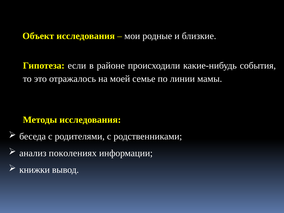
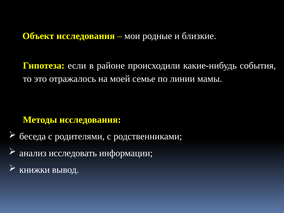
поколениях: поколениях -> исследовать
